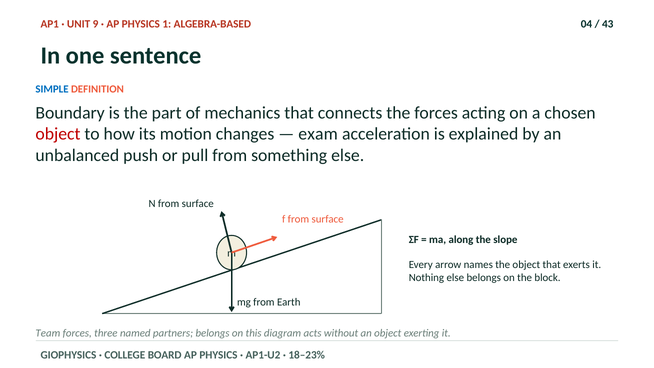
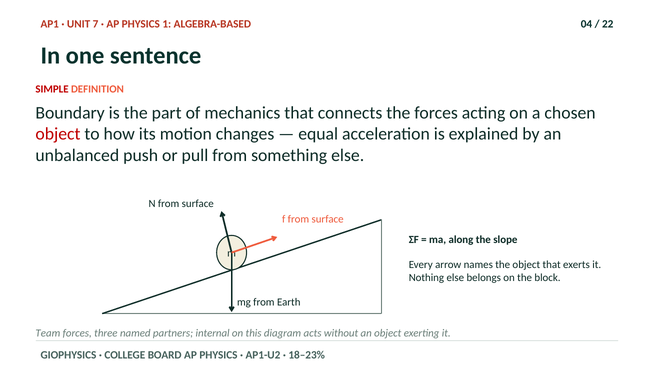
9: 9 -> 7
43: 43 -> 22
SIMPLE colour: blue -> red
exam: exam -> equal
partners belongs: belongs -> internal
